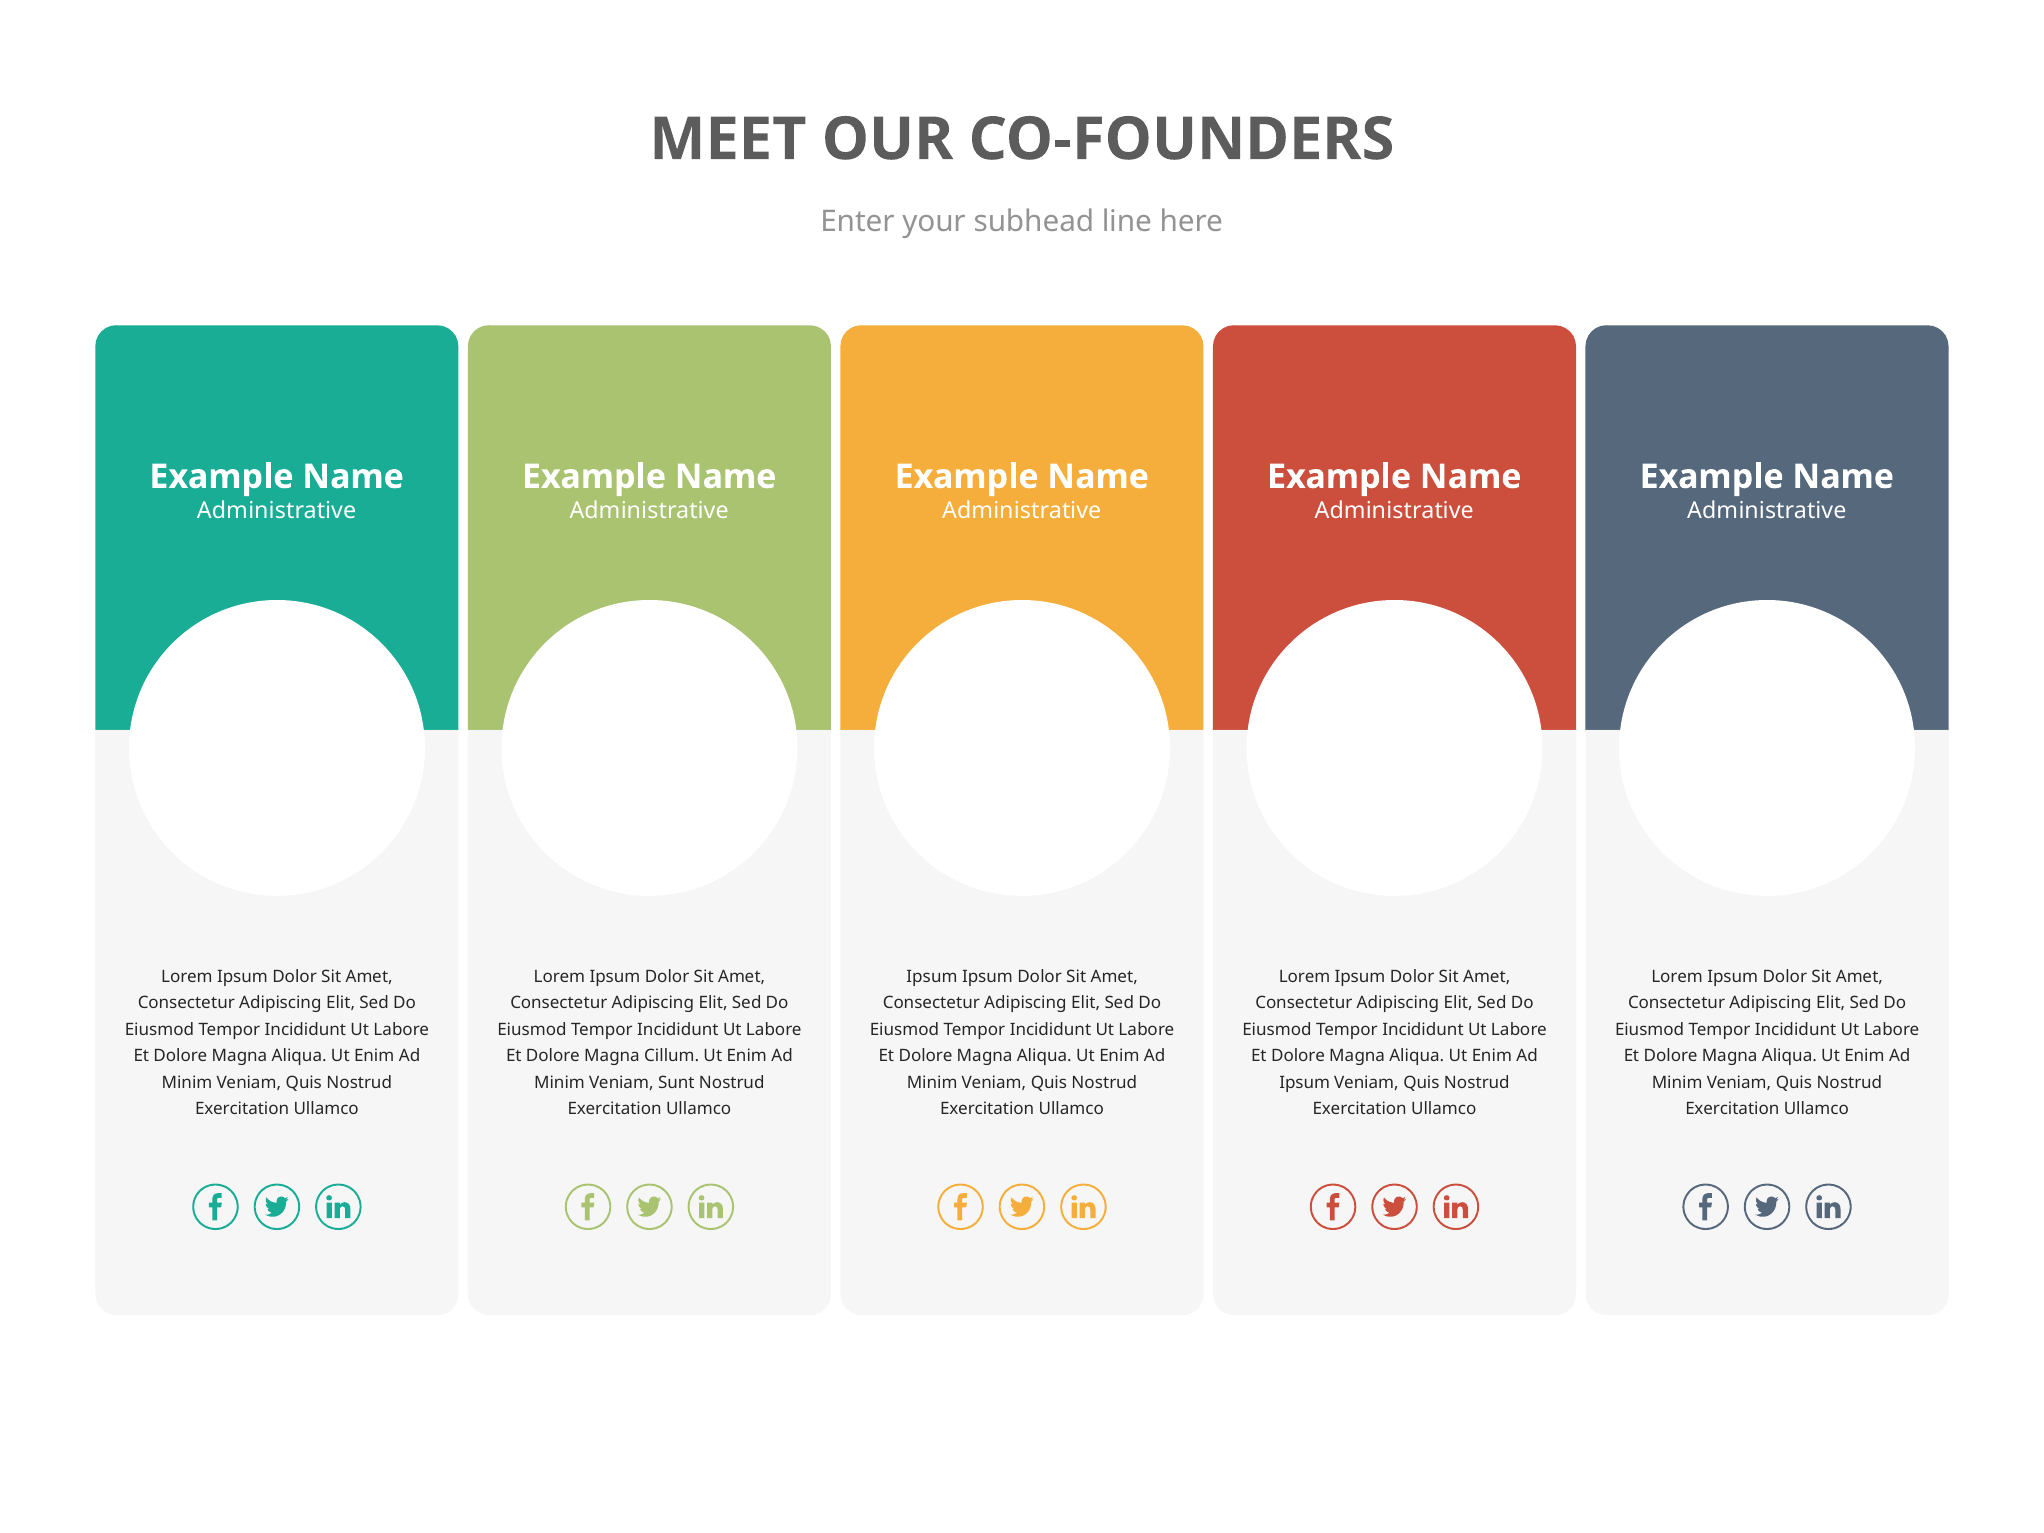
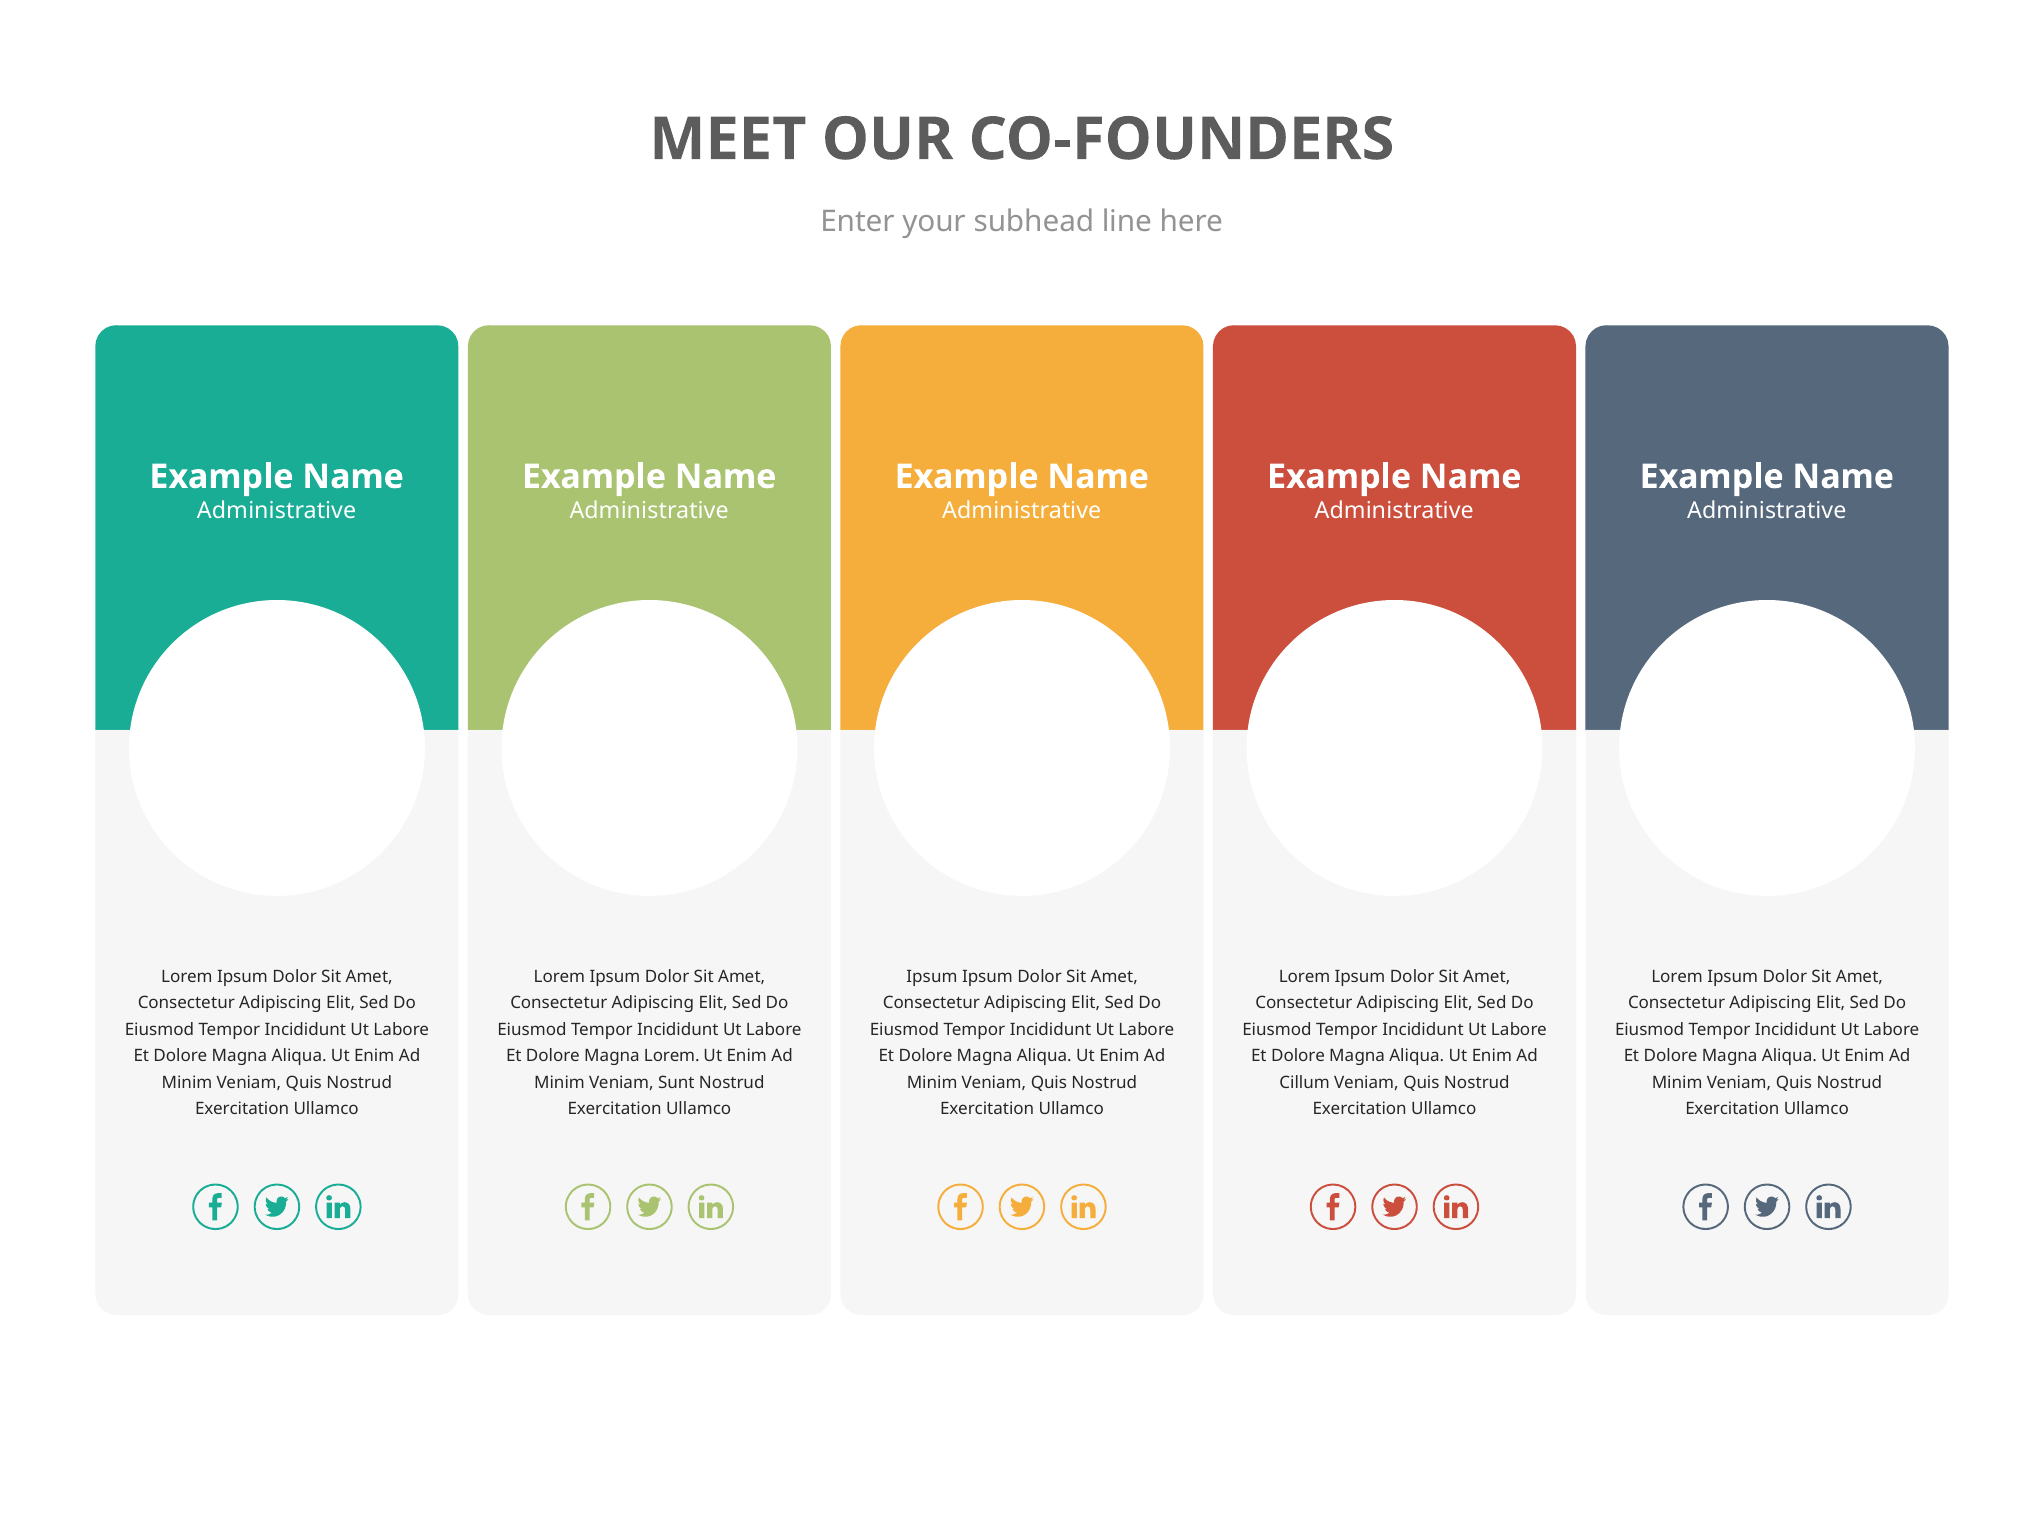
Magna Cillum: Cillum -> Lorem
Ipsum at (1305, 1083): Ipsum -> Cillum
